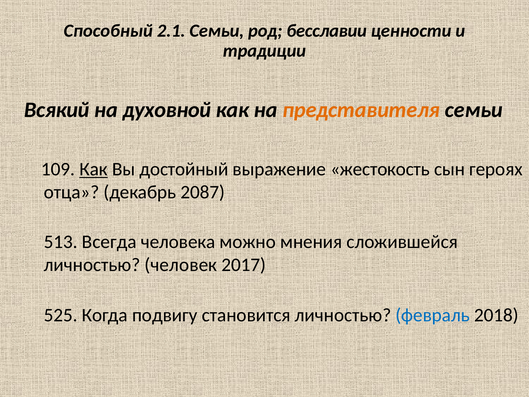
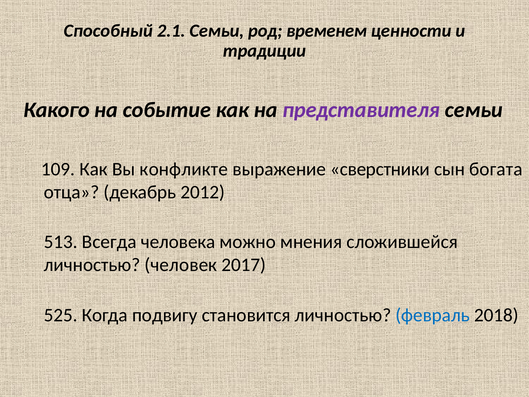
бесславии: бесславии -> временем
Всякий: Всякий -> Какого
духовной: духовной -> событие
представителя colour: orange -> purple
Как at (94, 169) underline: present -> none
достойный: достойный -> конфликте
жестокость: жестокость -> сверстники
героях: героях -> богата
2087: 2087 -> 2012
